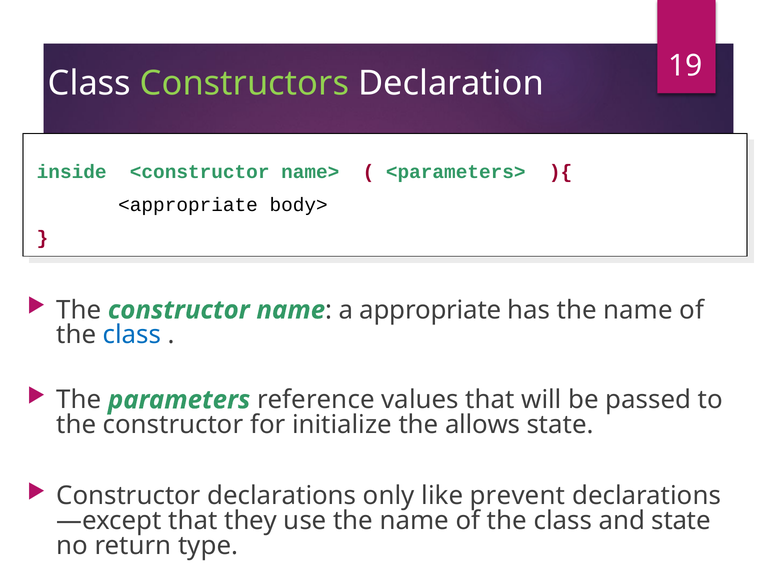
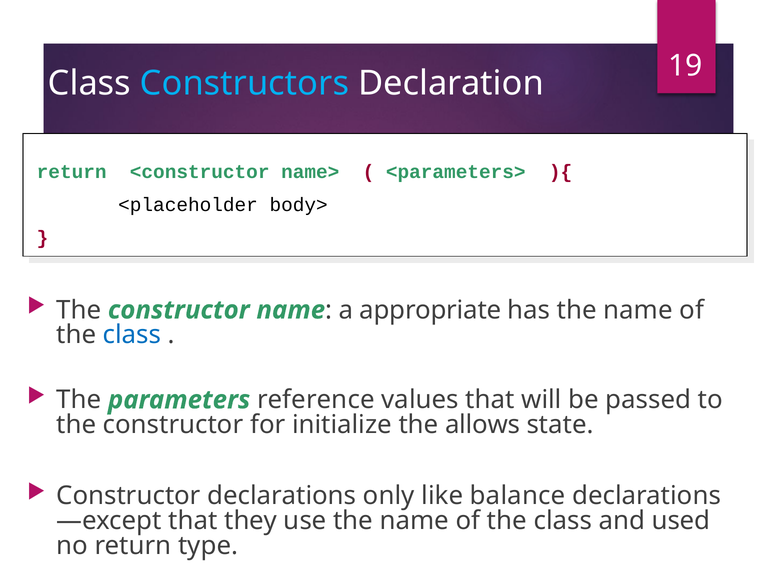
Constructors colour: light green -> light blue
inside at (72, 172): inside -> return
<appropriate: <appropriate -> <placeholder
prevent: prevent -> balance
and state: state -> used
